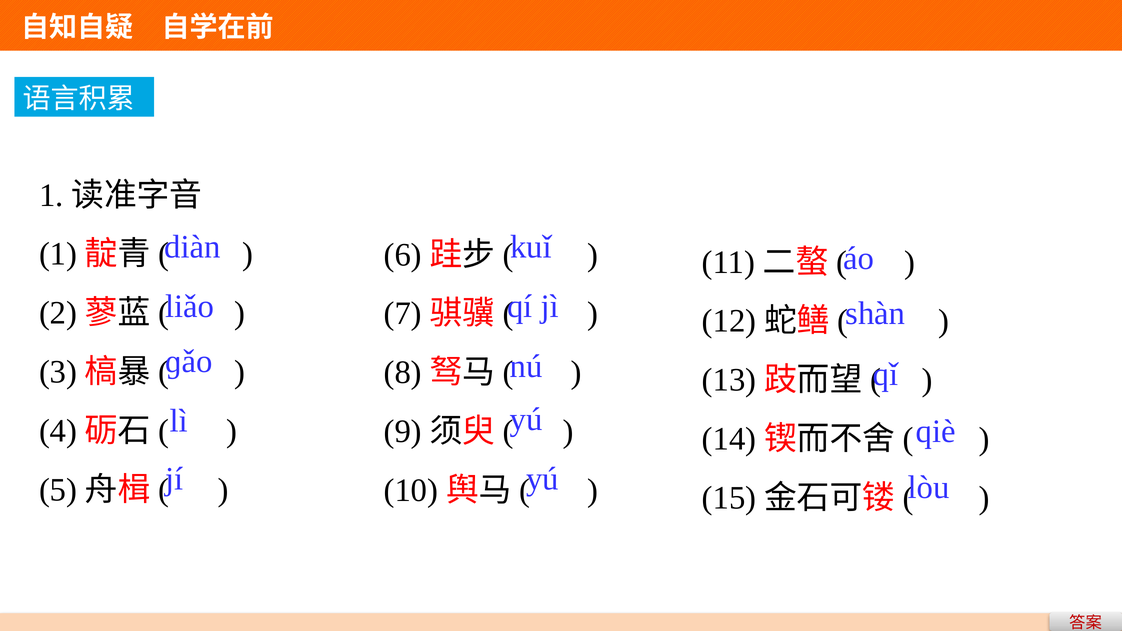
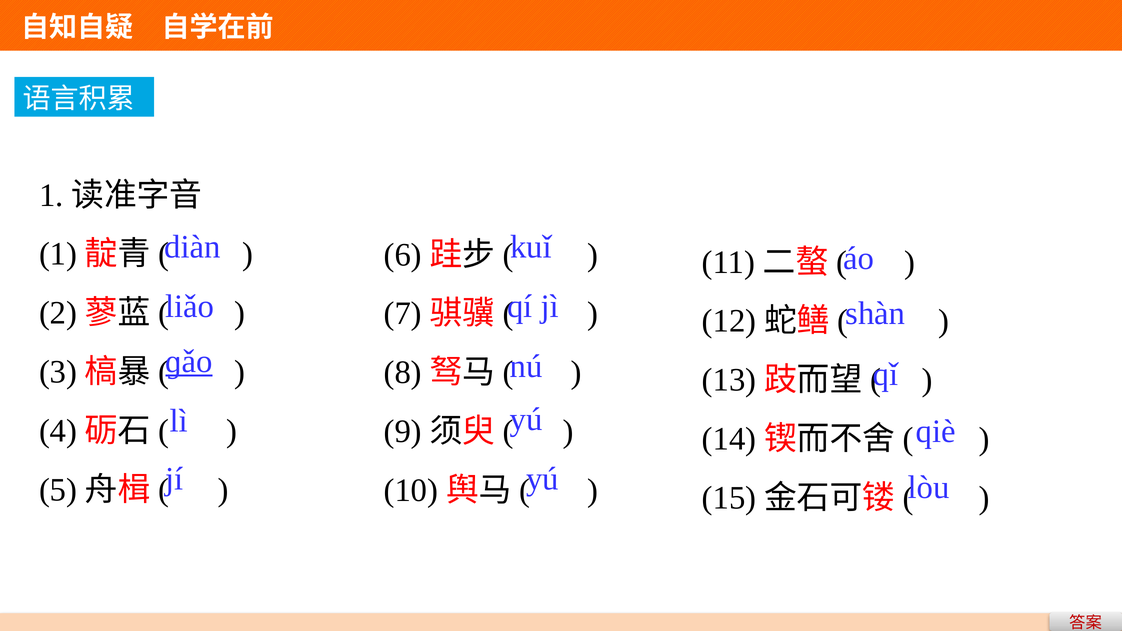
ɡǎo underline: none -> present
